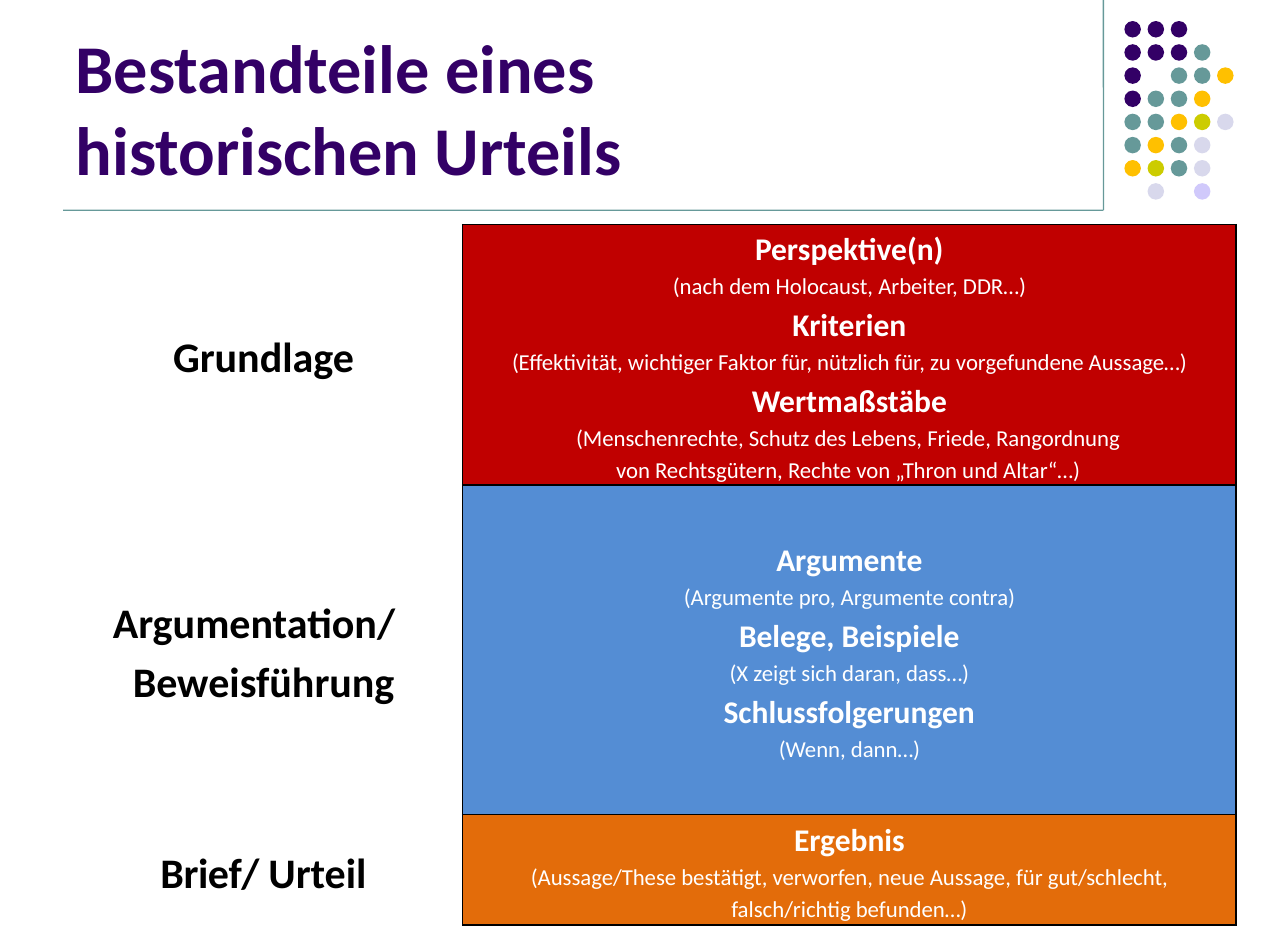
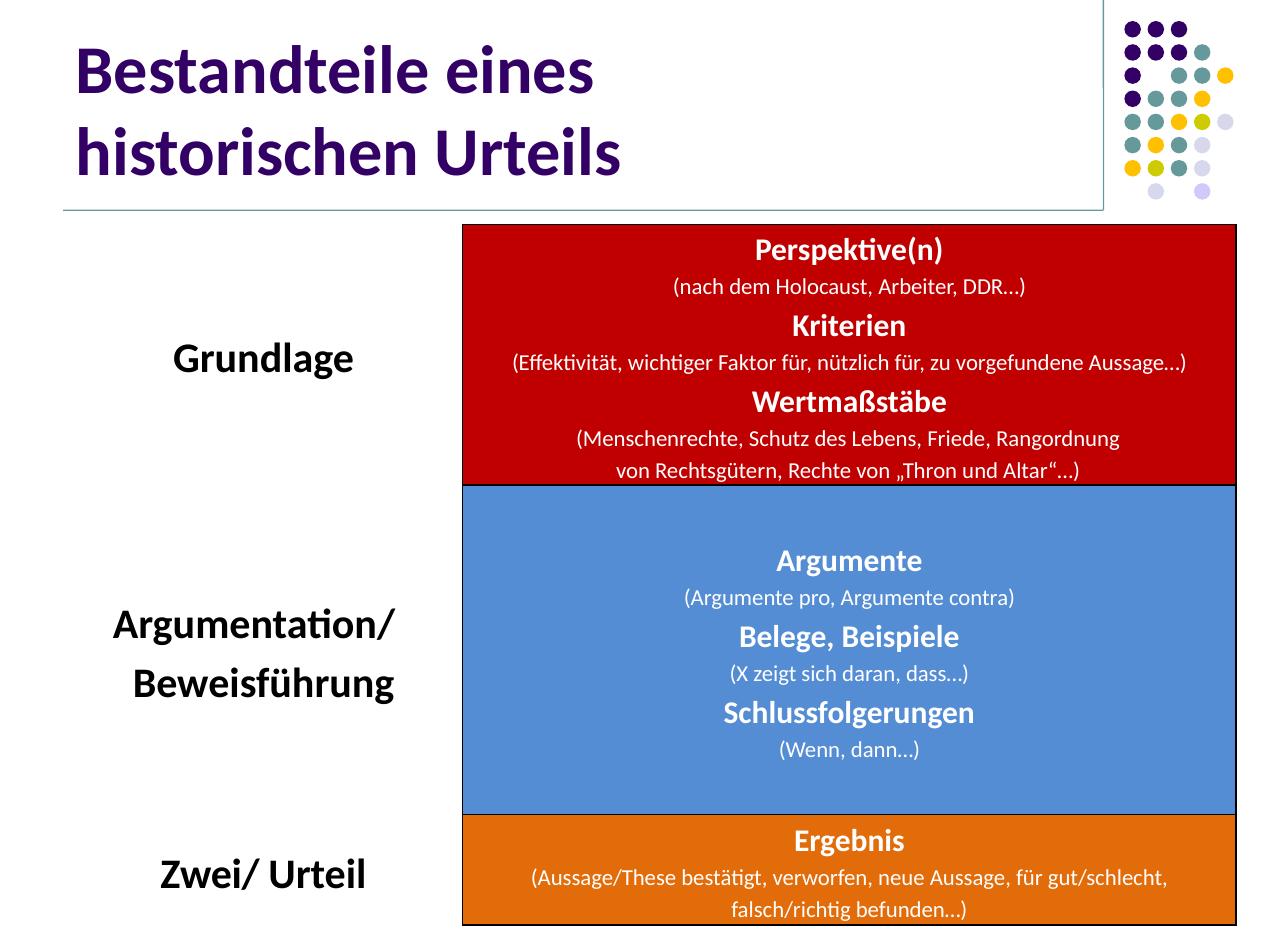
Brief/: Brief/ -> Zwei/
